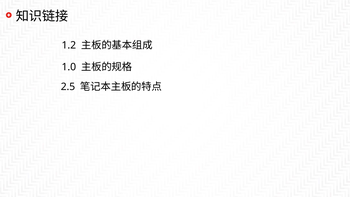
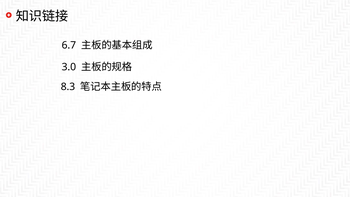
1.2: 1.2 -> 6.7
1.0: 1.0 -> 3.0
2.5: 2.5 -> 8.3
